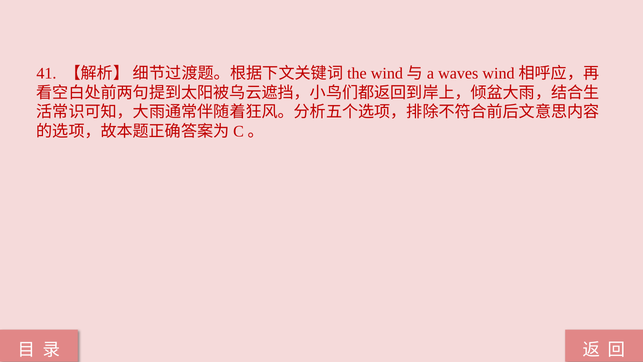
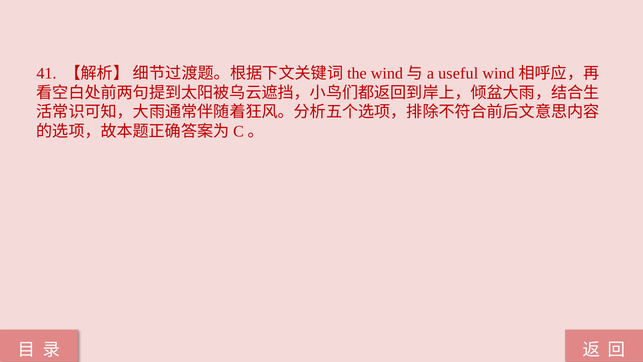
waves: waves -> useful
